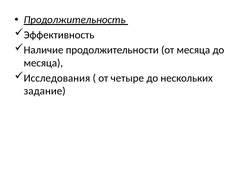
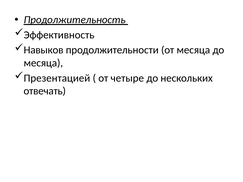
Наличие: Наличие -> Навыков
Исследования: Исследования -> Презентацией
задание: задание -> отвечать
